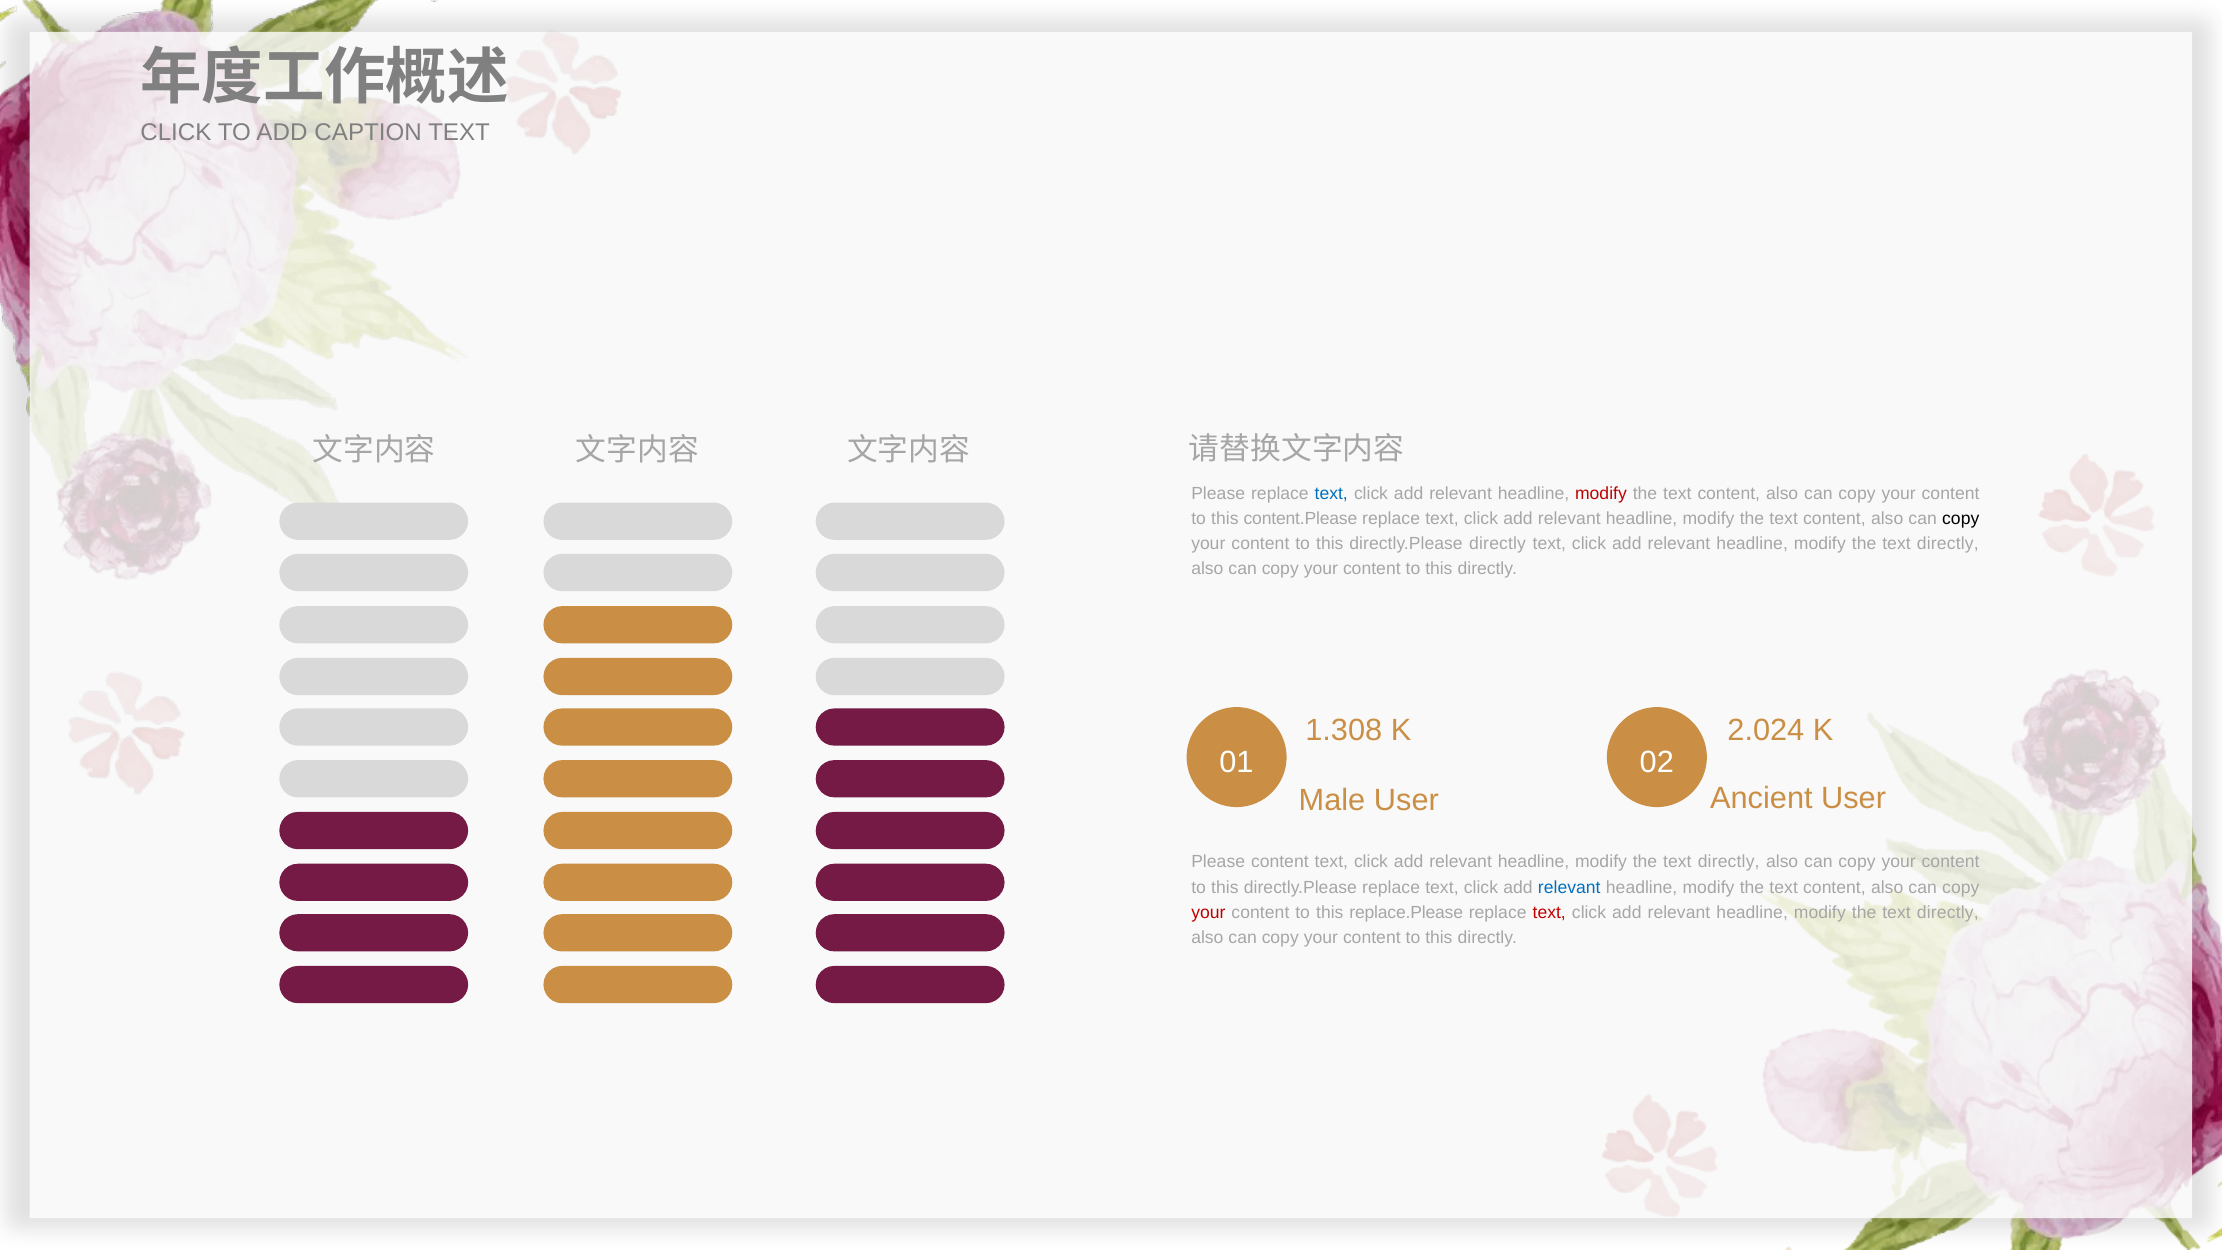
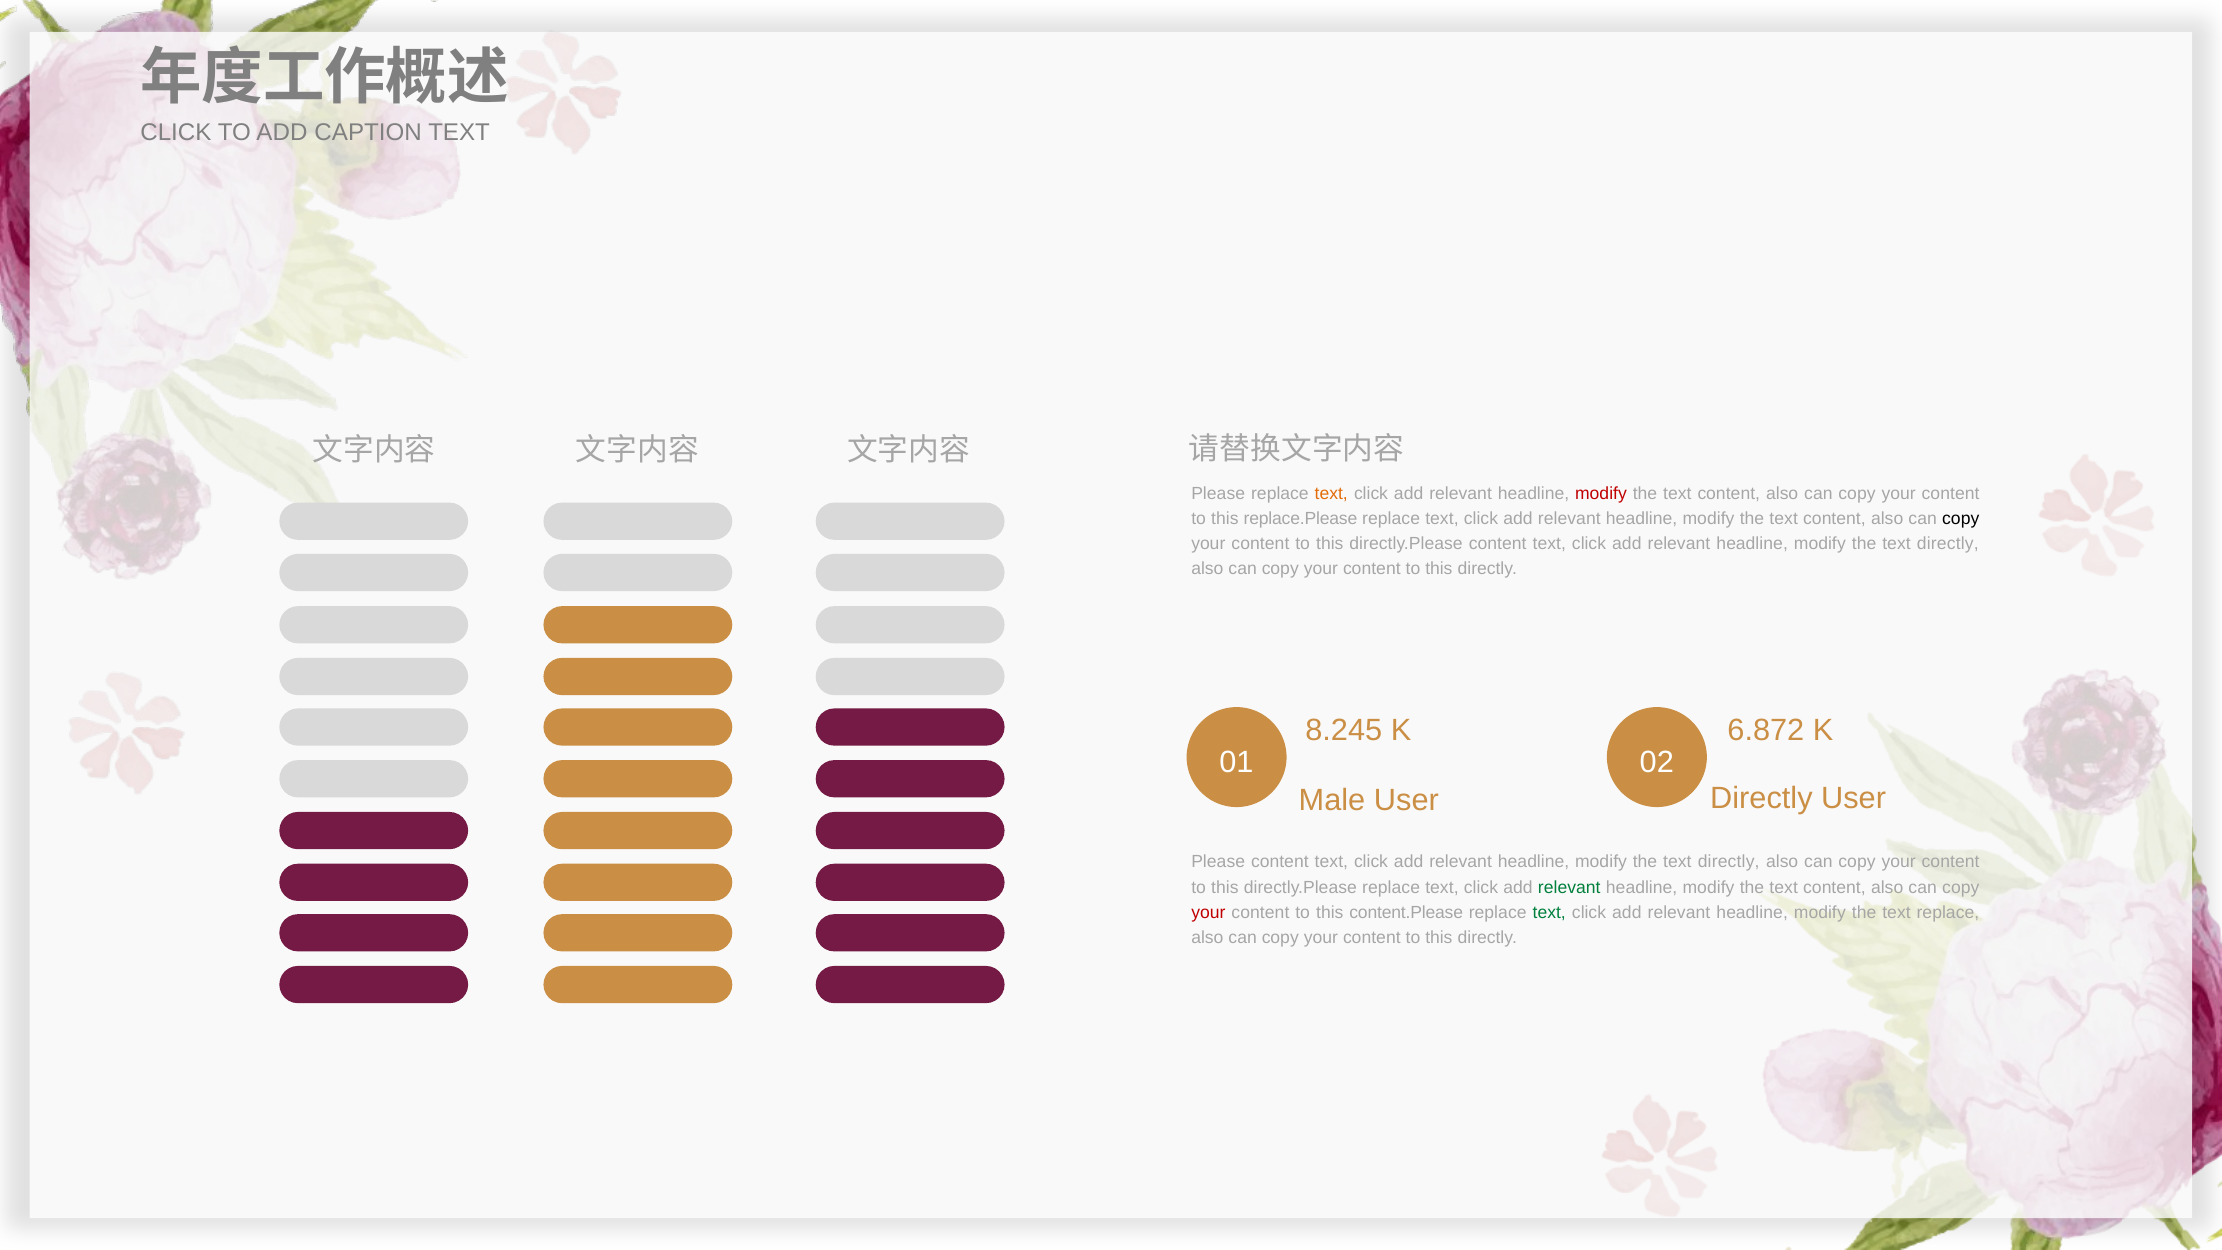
text at (1331, 493) colour: blue -> orange
content.Please: content.Please -> replace.Please
directly.Please directly: directly -> content
1.308: 1.308 -> 8.245
2.024: 2.024 -> 6.872
User Ancient: Ancient -> Directly
relevant at (1569, 887) colour: blue -> green
replace.Please: replace.Please -> content.Please
text at (1549, 912) colour: red -> green
directly at (1948, 912): directly -> replace
